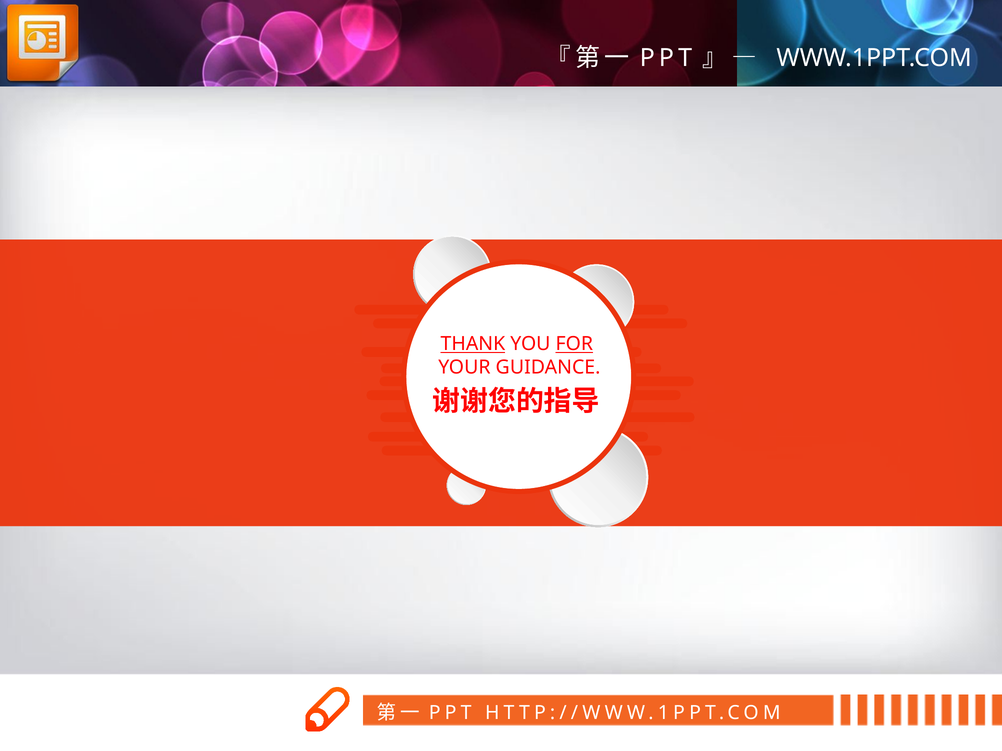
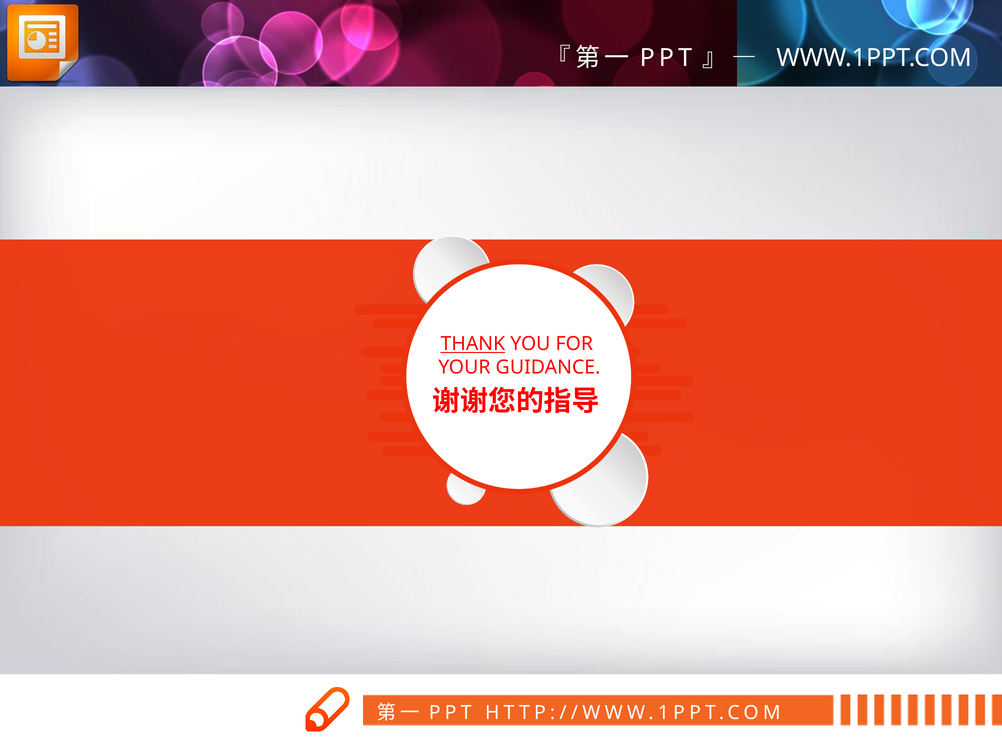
FOR underline: present -> none
